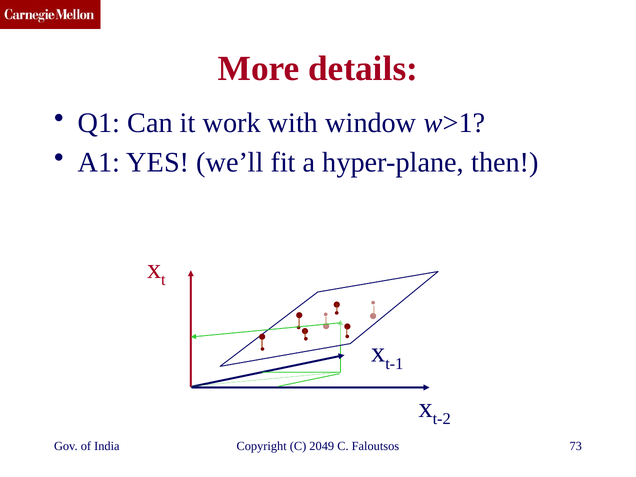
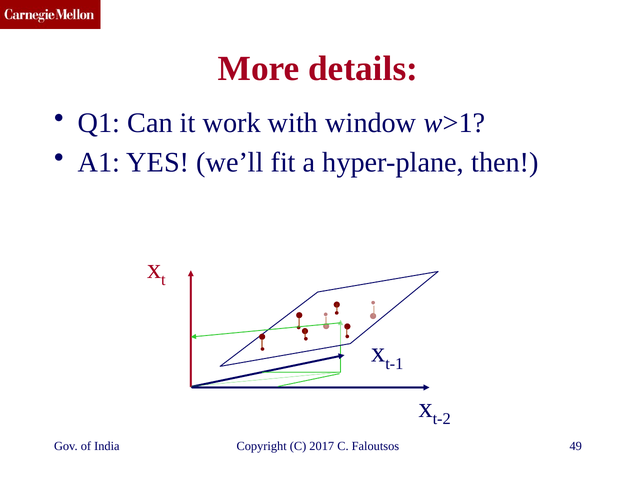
2049: 2049 -> 2017
73: 73 -> 49
